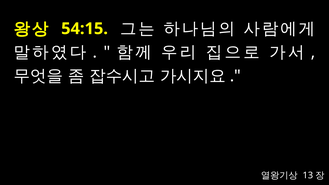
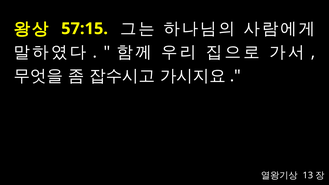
54:15: 54:15 -> 57:15
